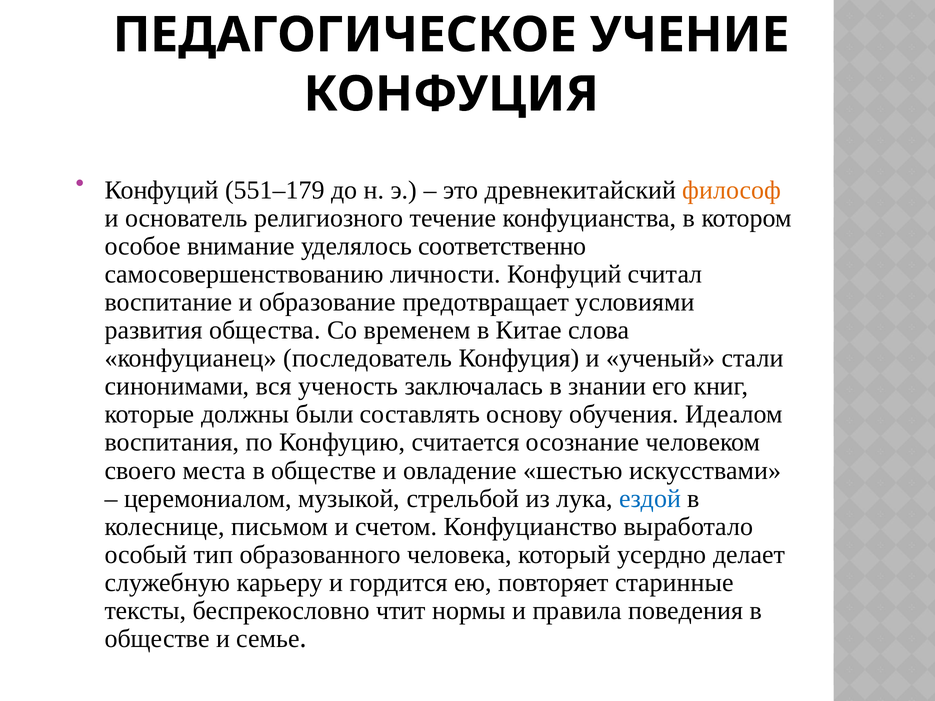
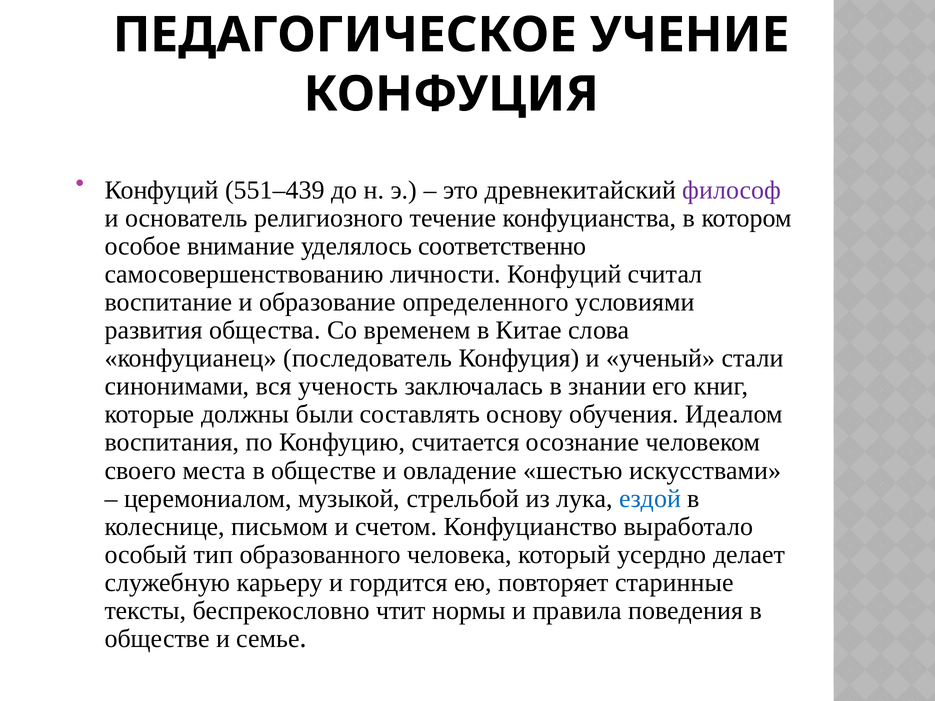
551–179: 551–179 -> 551–439
философ colour: orange -> purple
предотвращает: предотвращает -> определенного
